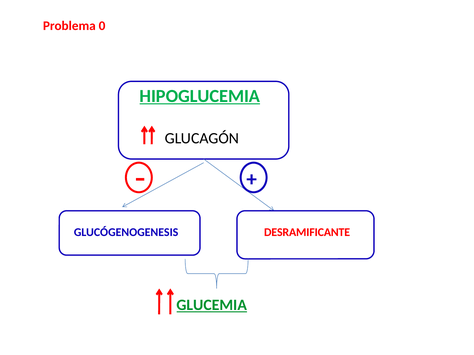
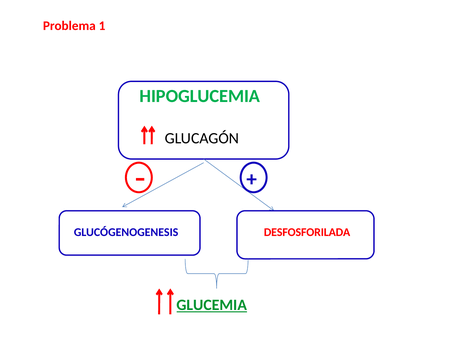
0: 0 -> 1
HIPOGLUCEMIA underline: present -> none
DESRAMIFICANTE: DESRAMIFICANTE -> DESFOSFORILADA
